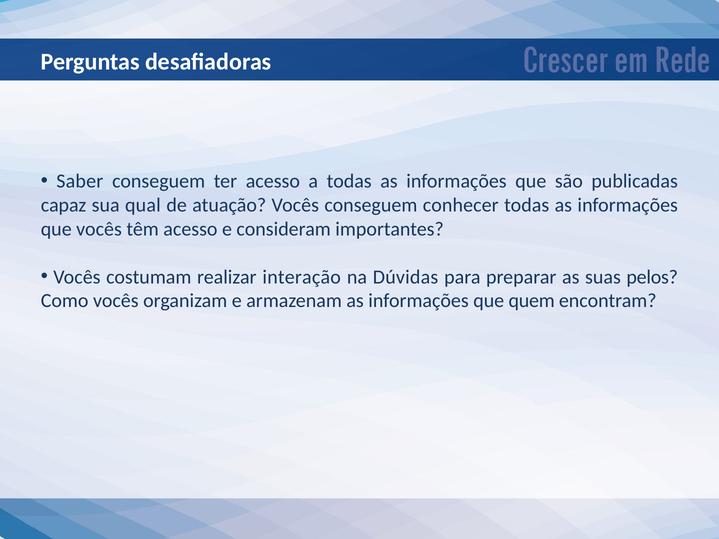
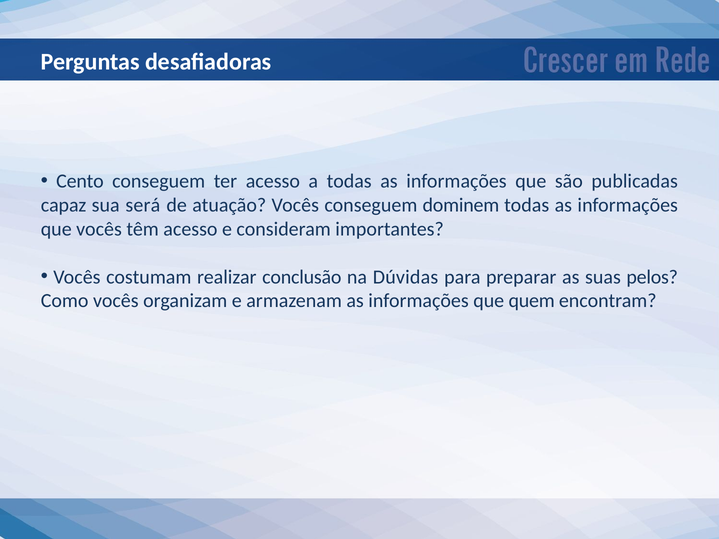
Saber: Saber -> Cento
qual: qual -> será
conhecer: conhecer -> dominem
interação: interação -> conclusão
